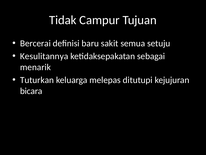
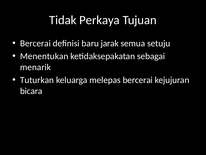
Campur: Campur -> Perkaya
sakit: sakit -> jarak
Kesulitannya: Kesulitannya -> Menentukan
melepas ditutupi: ditutupi -> bercerai
